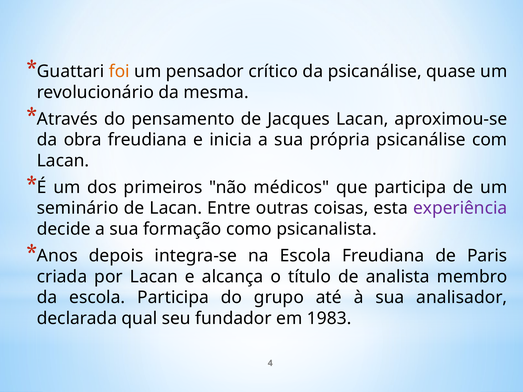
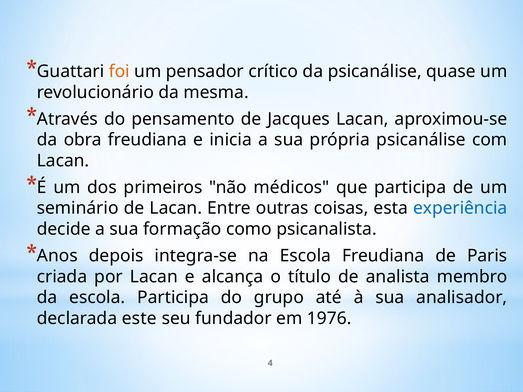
experiência colour: purple -> blue
qual: qual -> este
1983: 1983 -> 1976
